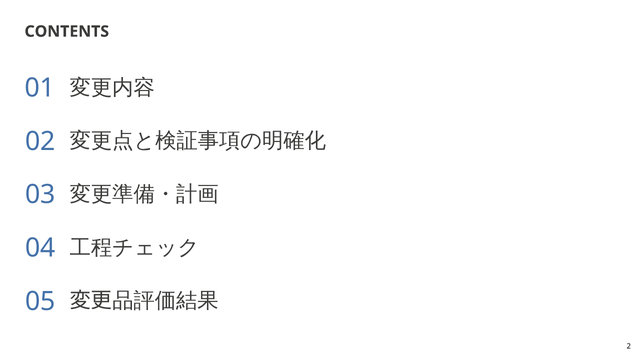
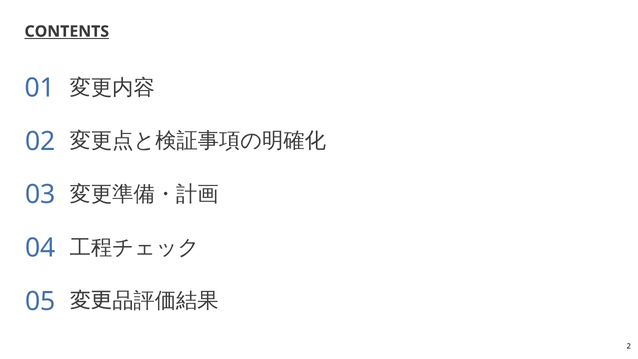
CONTENTS underline: none -> present
